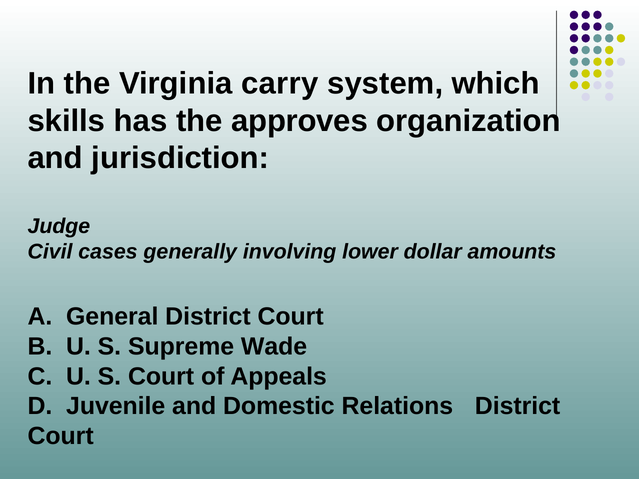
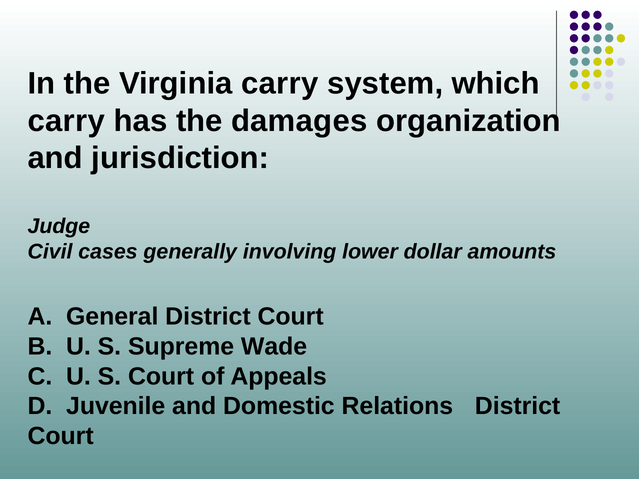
skills at (66, 121): skills -> carry
approves: approves -> damages
